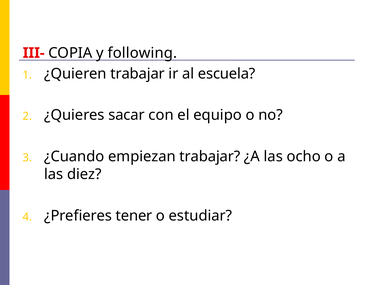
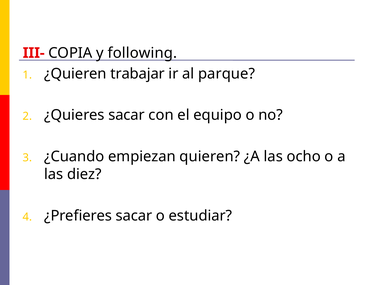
escuela: escuela -> parque
empiezan trabajar: trabajar -> quieren
¿Prefieres tener: tener -> sacar
